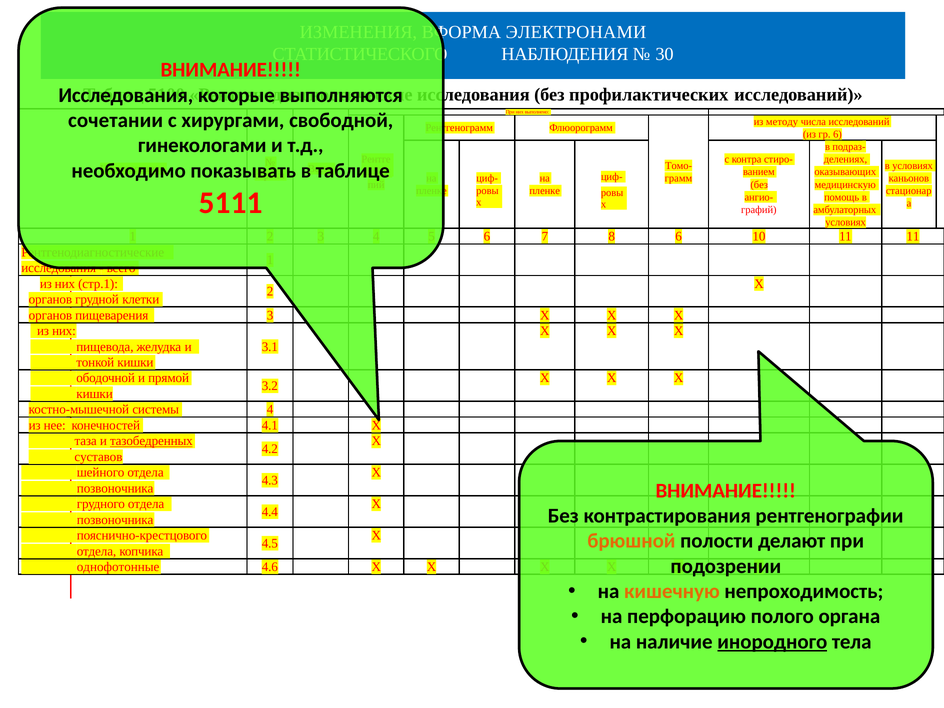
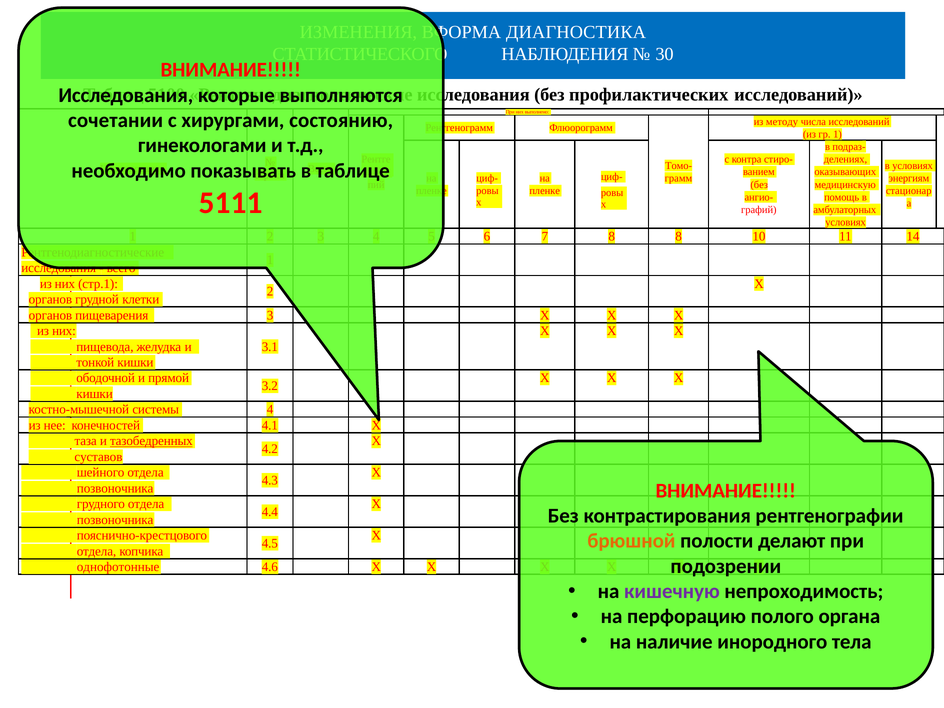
ЭЛЕКТРОНАМИ: ЭЛЕКТРОНАМИ -> ДИАГНОСТИКА
свободной: свободной -> состоянию
6 at (837, 134): 6 -> 1
каньонов: каньонов -> энергиям
8 6: 6 -> 8
11 11: 11 -> 14
кишечную colour: orange -> purple
инородного underline: present -> none
